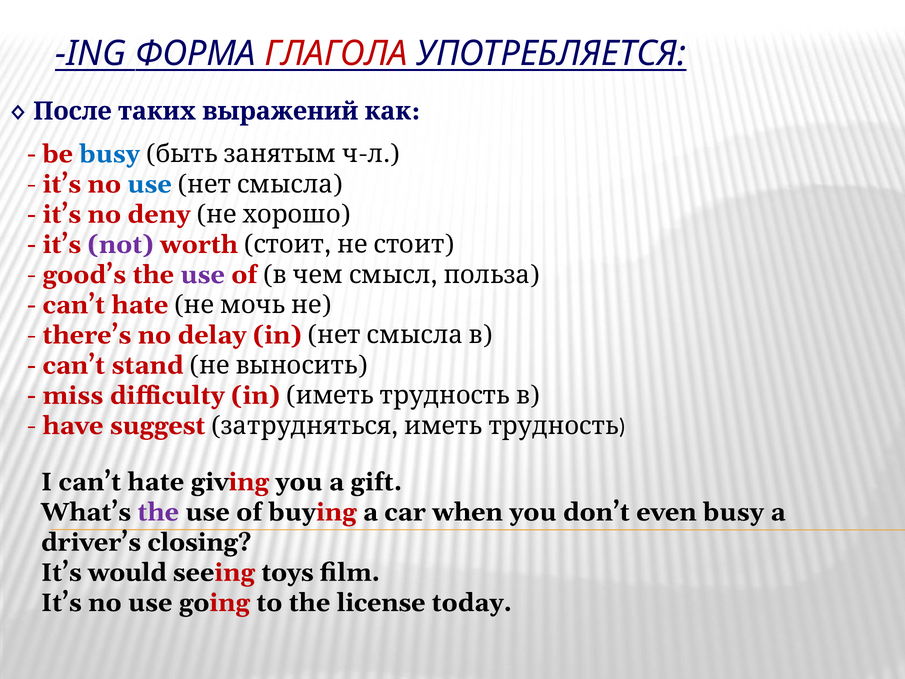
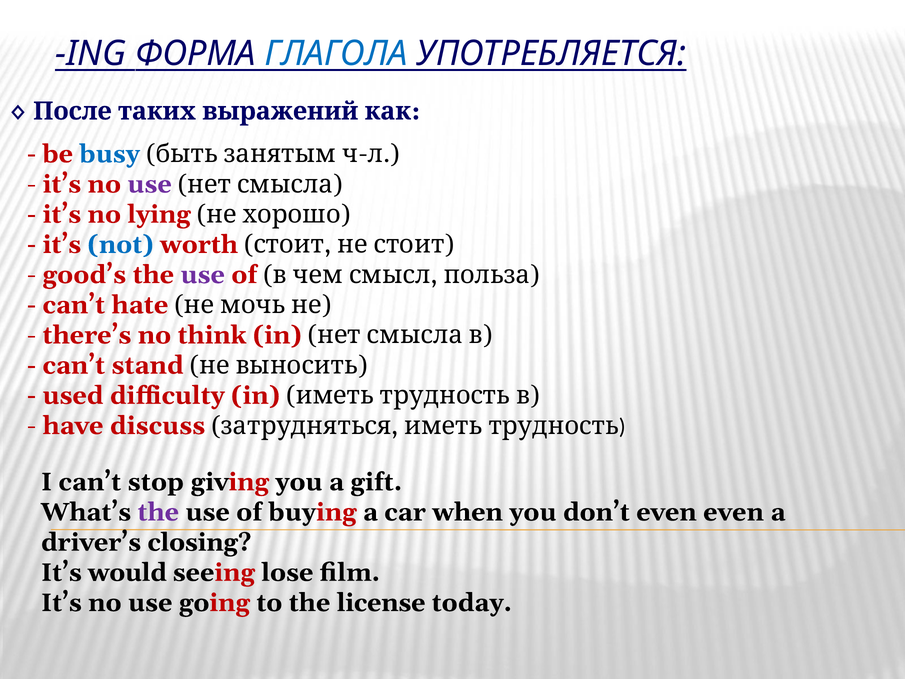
ГЛАГОЛА colour: red -> blue
use at (150, 184) colour: blue -> purple
deny: deny -> lying
not colour: purple -> blue
delay: delay -> think
miss: miss -> used
suggest: suggest -> discuss
I can’t hate: hate -> stop
even busy: busy -> even
toys: toys -> lose
